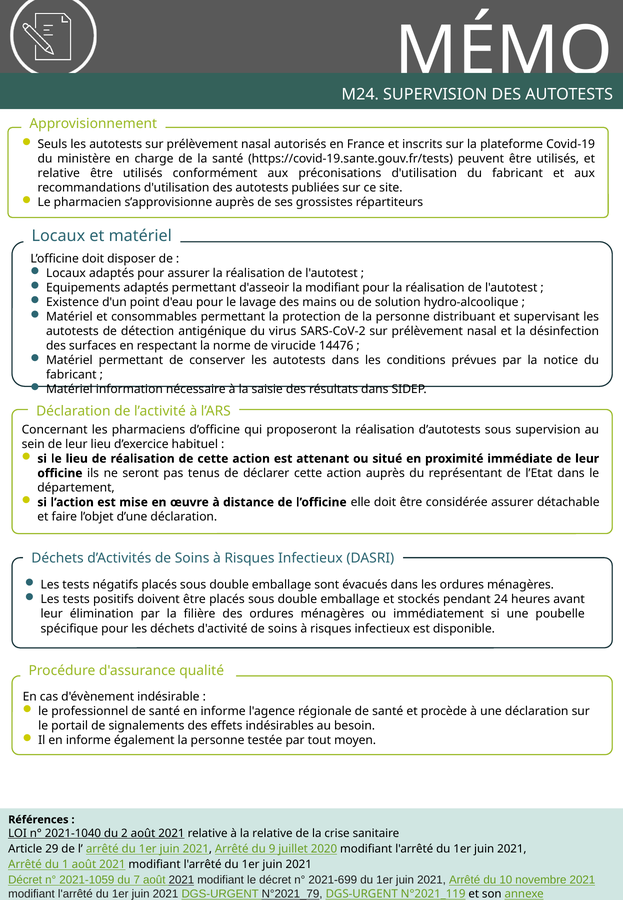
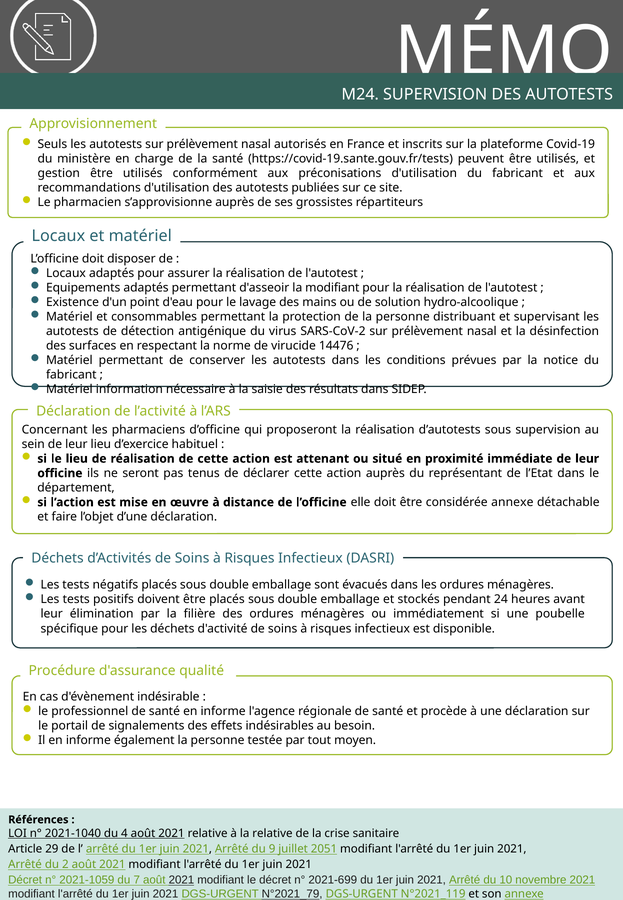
relative at (59, 173): relative -> gestion
considérée assurer: assurer -> annexe
2: 2 -> 4
2020: 2020 -> 2051
1: 1 -> 2
